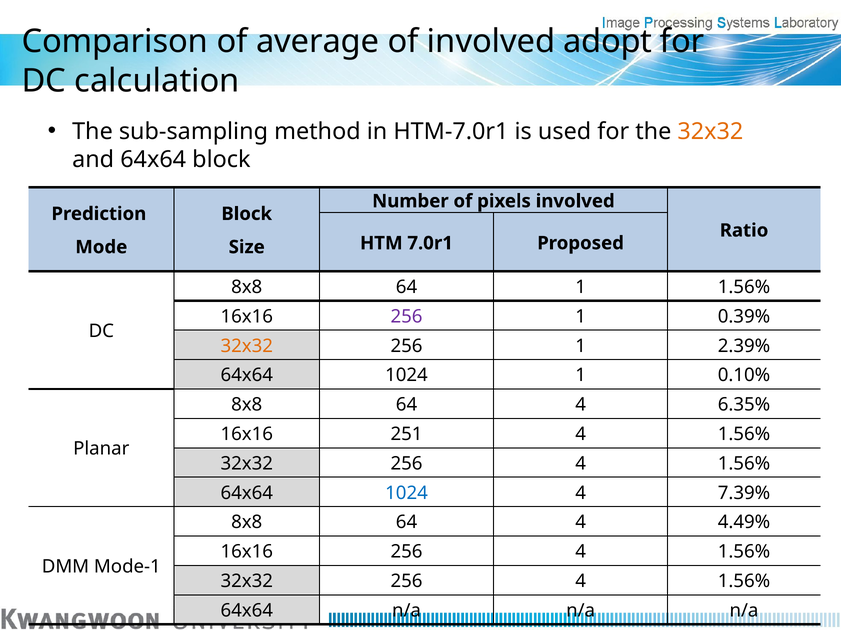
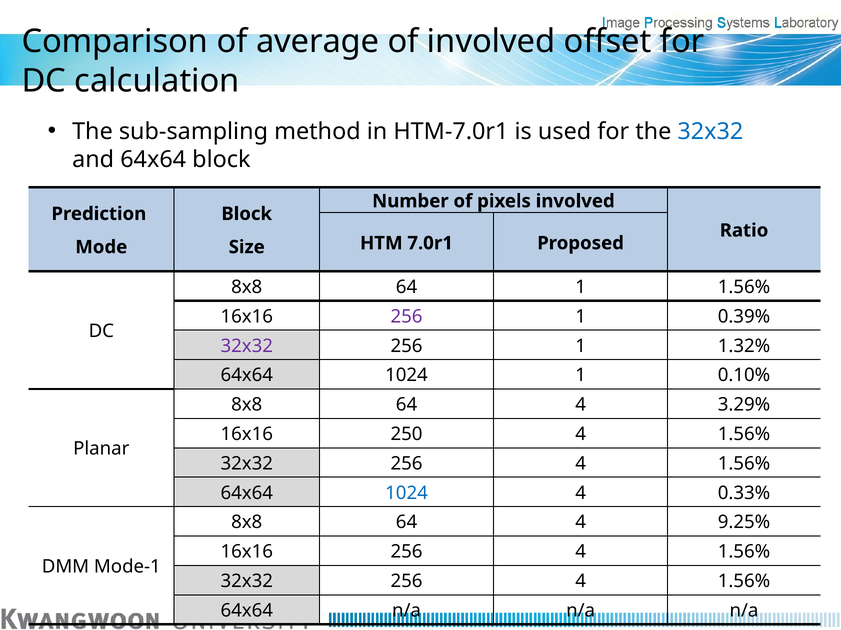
adopt: adopt -> offset
32x32 at (710, 132) colour: orange -> blue
32x32 at (247, 346) colour: orange -> purple
2.39%: 2.39% -> 1.32%
6.35%: 6.35% -> 3.29%
251: 251 -> 250
7.39%: 7.39% -> 0.33%
4.49%: 4.49% -> 9.25%
